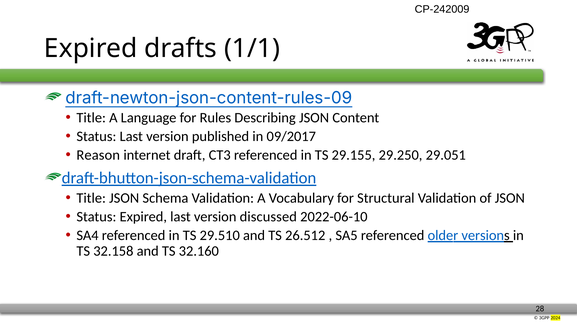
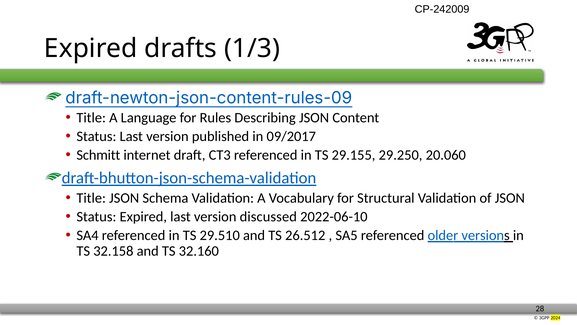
1/1: 1/1 -> 1/3
Reason: Reason -> Schmitt
29.051: 29.051 -> 20.060
